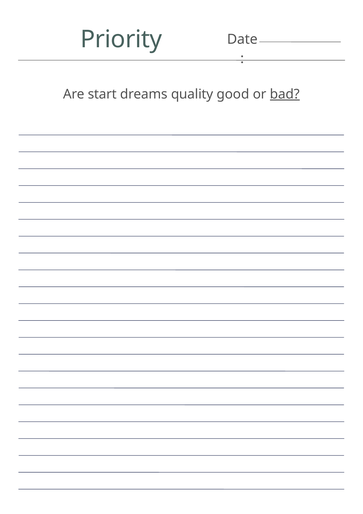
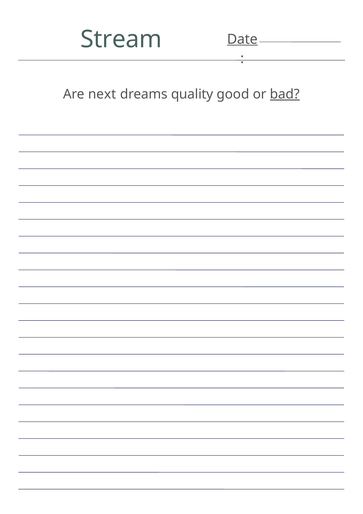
Priority: Priority -> Stream
Date underline: none -> present
start: start -> next
